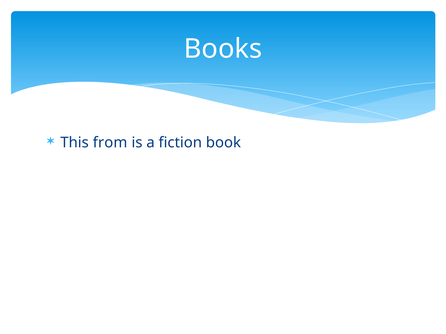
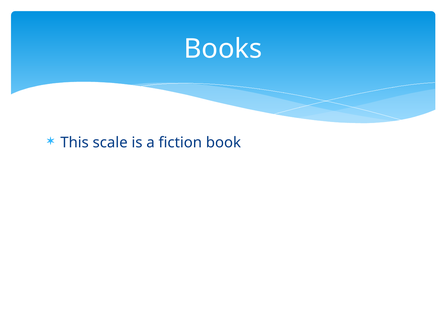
from: from -> scale
